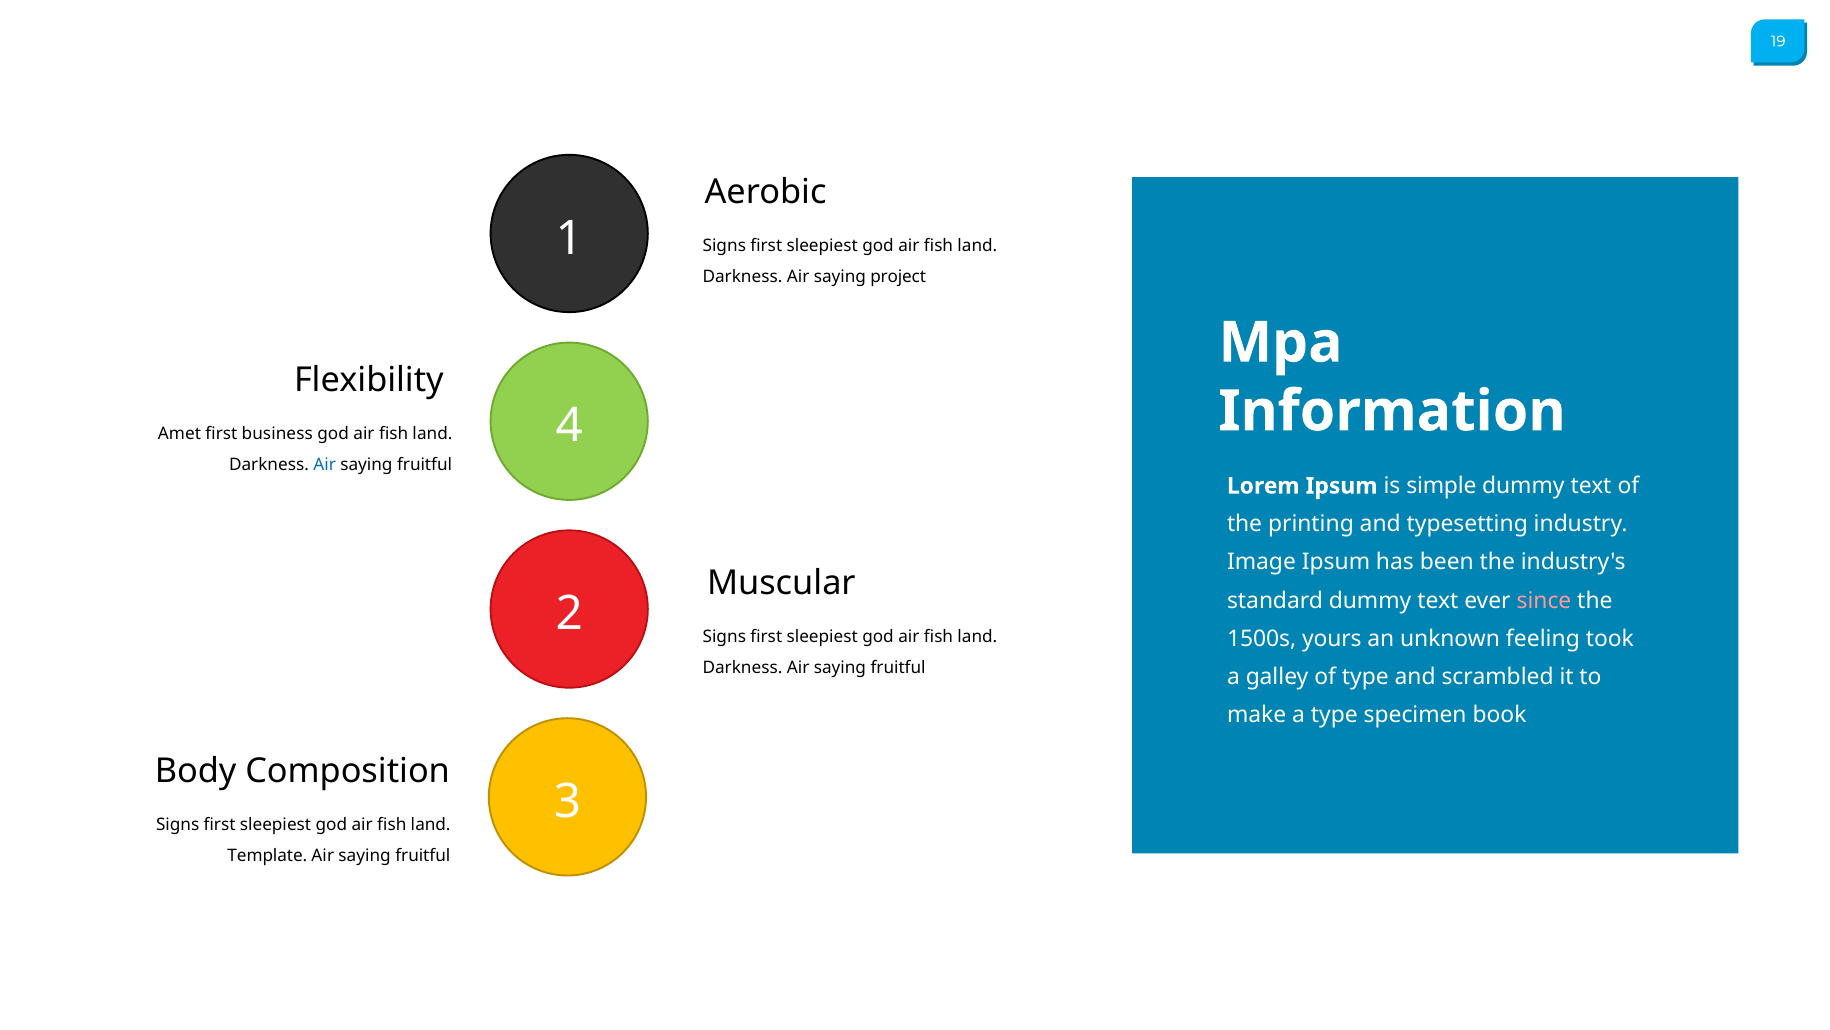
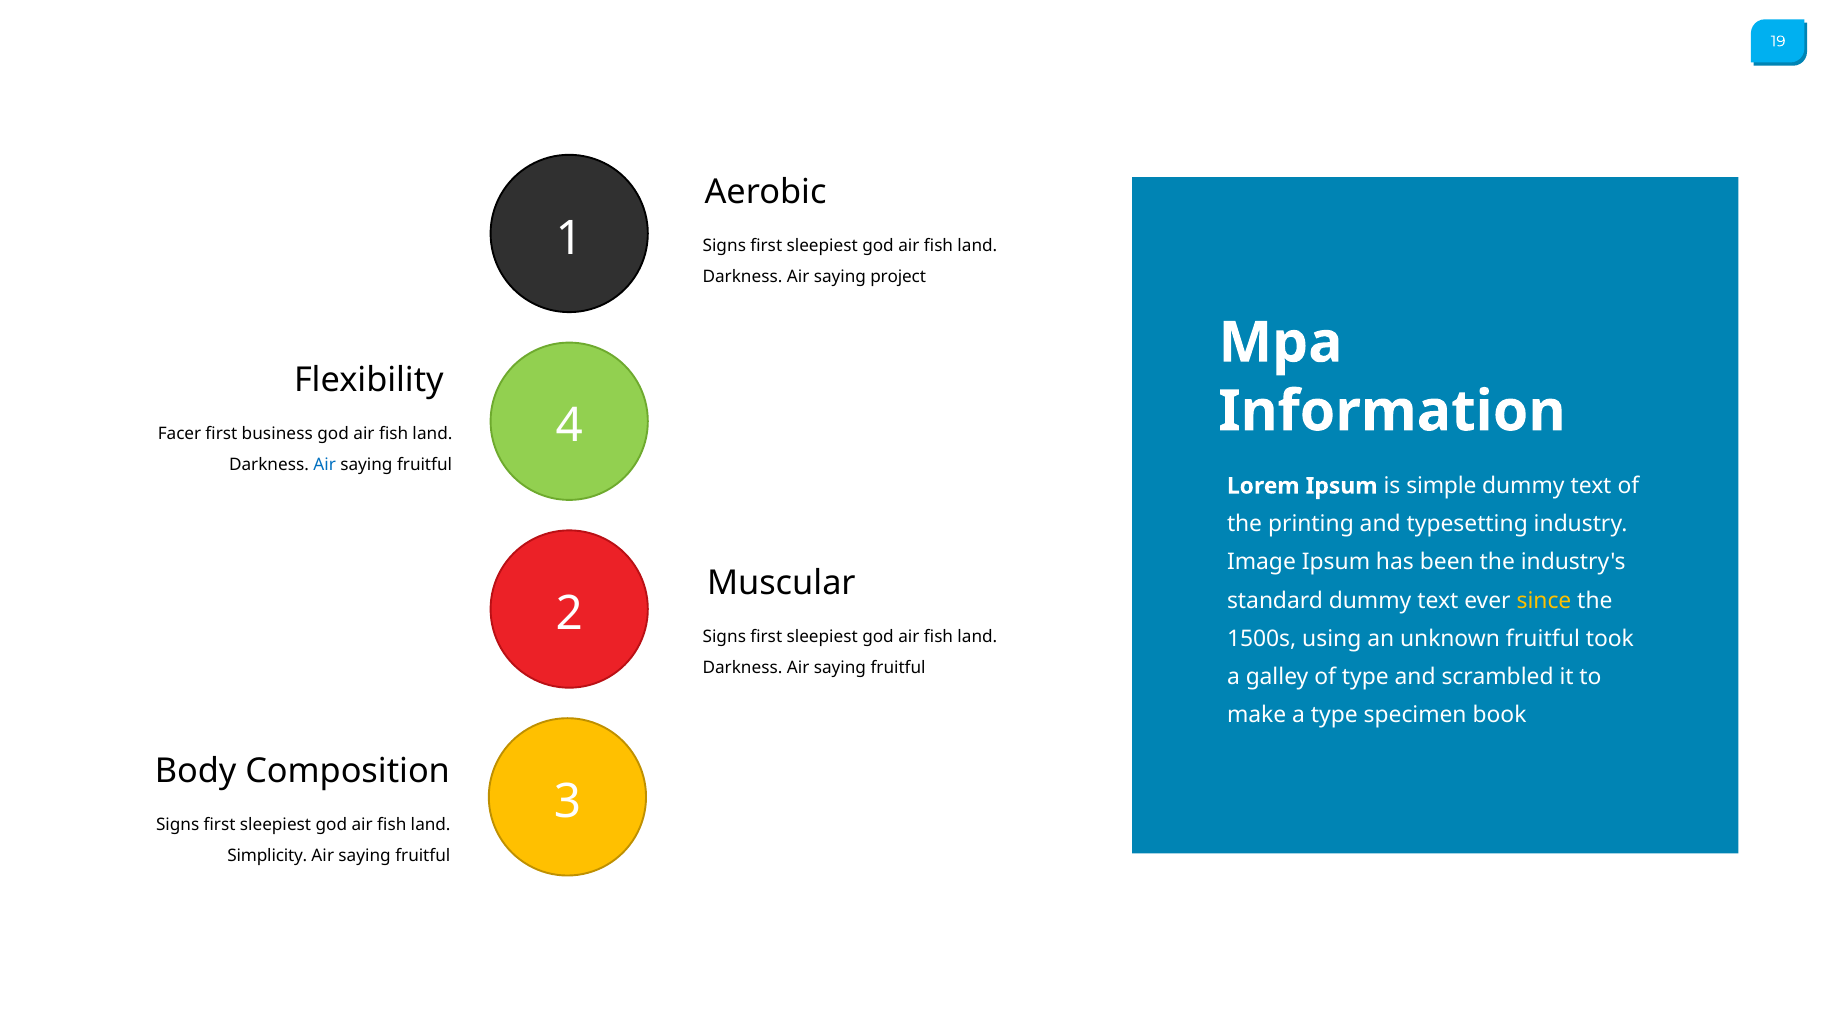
Amet: Amet -> Facer
since colour: pink -> yellow
yours: yours -> using
unknown feeling: feeling -> fruitful
Template: Template -> Simplicity
